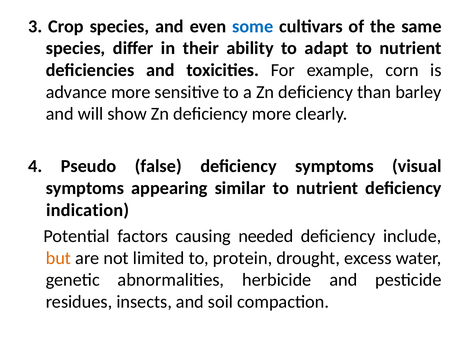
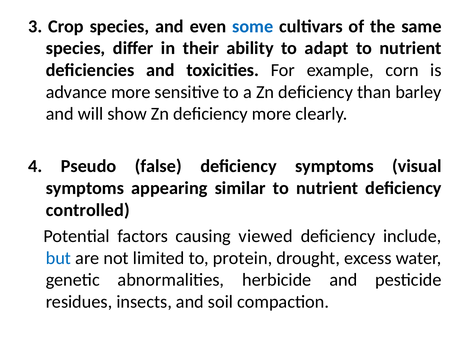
indication: indication -> controlled
needed: needed -> viewed
but colour: orange -> blue
